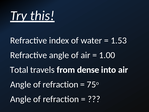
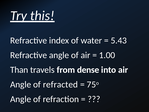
1.53: 1.53 -> 5.43
Total: Total -> Than
refraction at (60, 84): refraction -> refracted
